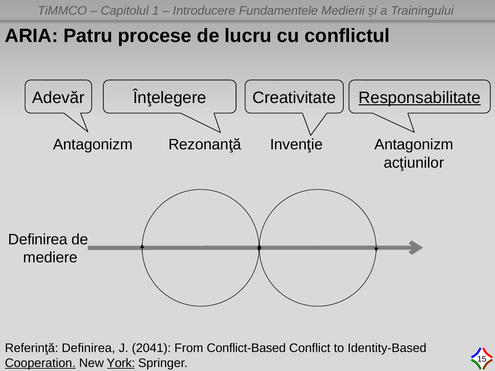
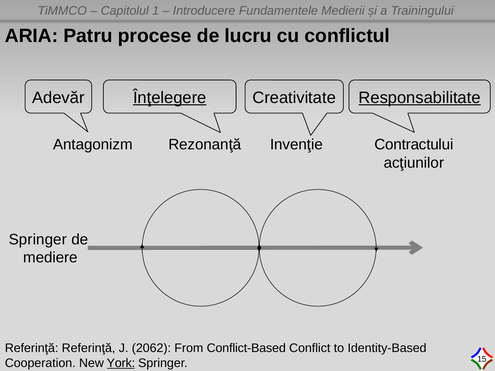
Înţelegere underline: none -> present
Invenţie Antagonizm: Antagonizm -> Contractului
Definirea at (38, 240): Definirea -> Springer
Referinţă Definirea: Definirea -> Referinţă
2041: 2041 -> 2062
Cooperation underline: present -> none
